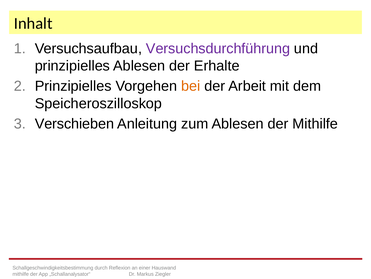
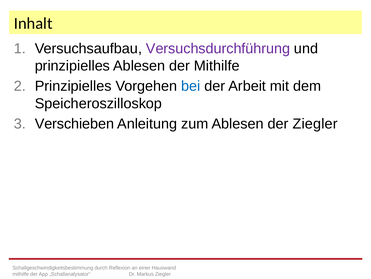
der Erhalte: Erhalte -> Mithilfe
bei colour: orange -> blue
der Mithilfe: Mithilfe -> Ziegler
